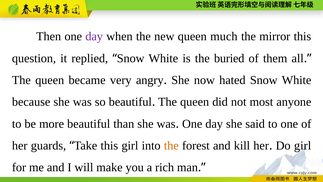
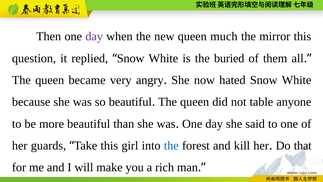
most: most -> table
the at (171, 145) colour: orange -> blue
Do girl: girl -> that
